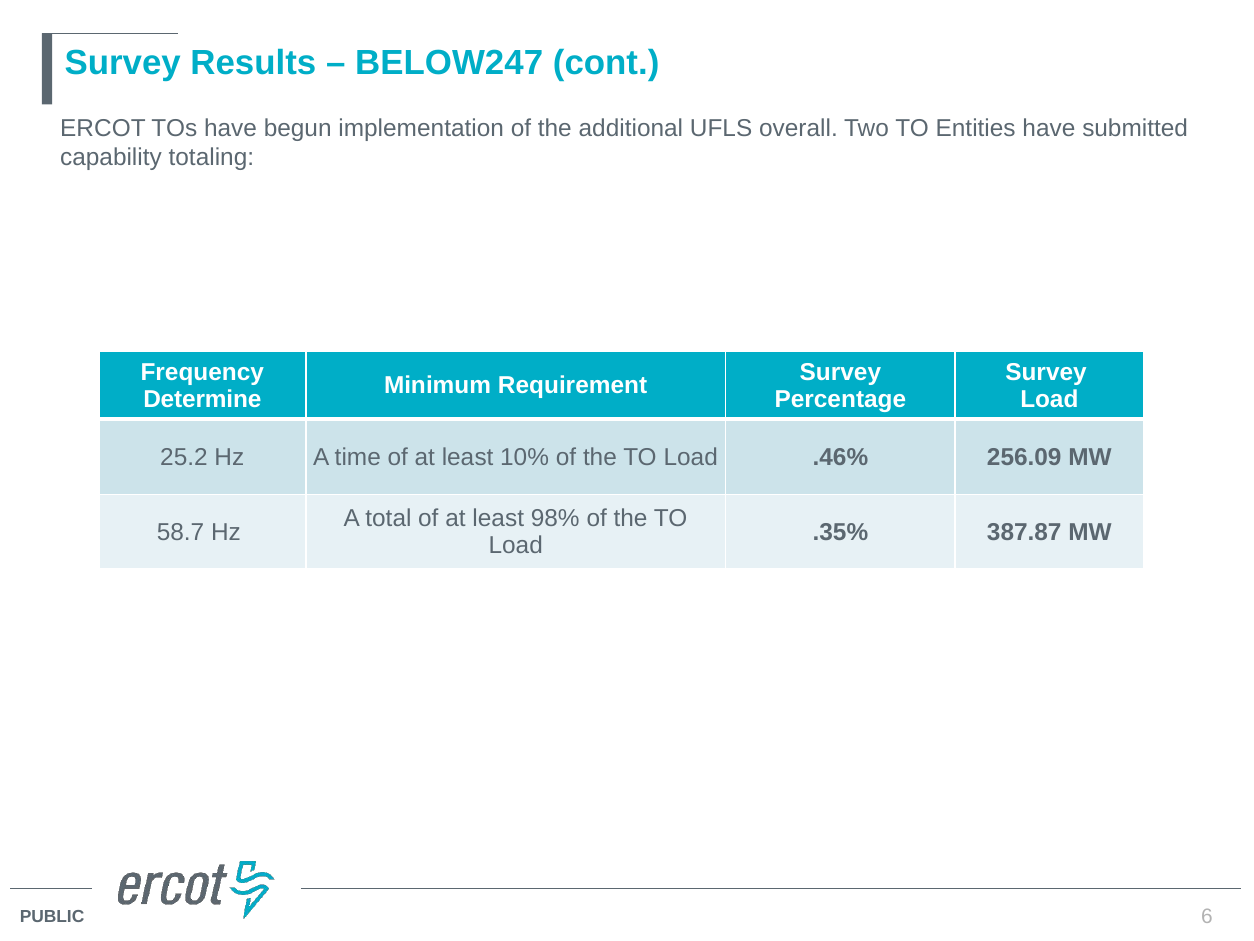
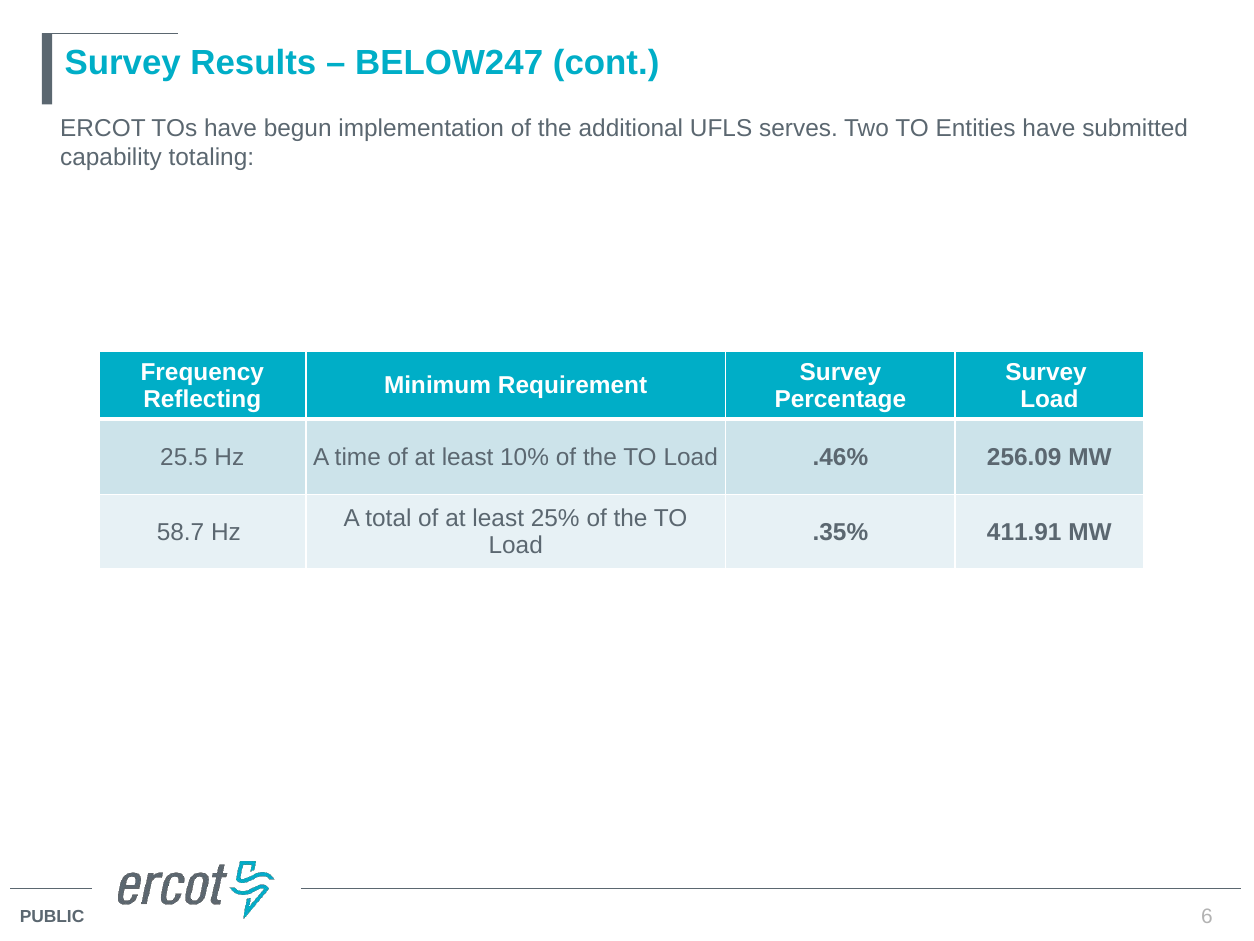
overall: overall -> serves
Determine: Determine -> Reflecting
25.2: 25.2 -> 25.5
98%: 98% -> 25%
387.87: 387.87 -> 411.91
